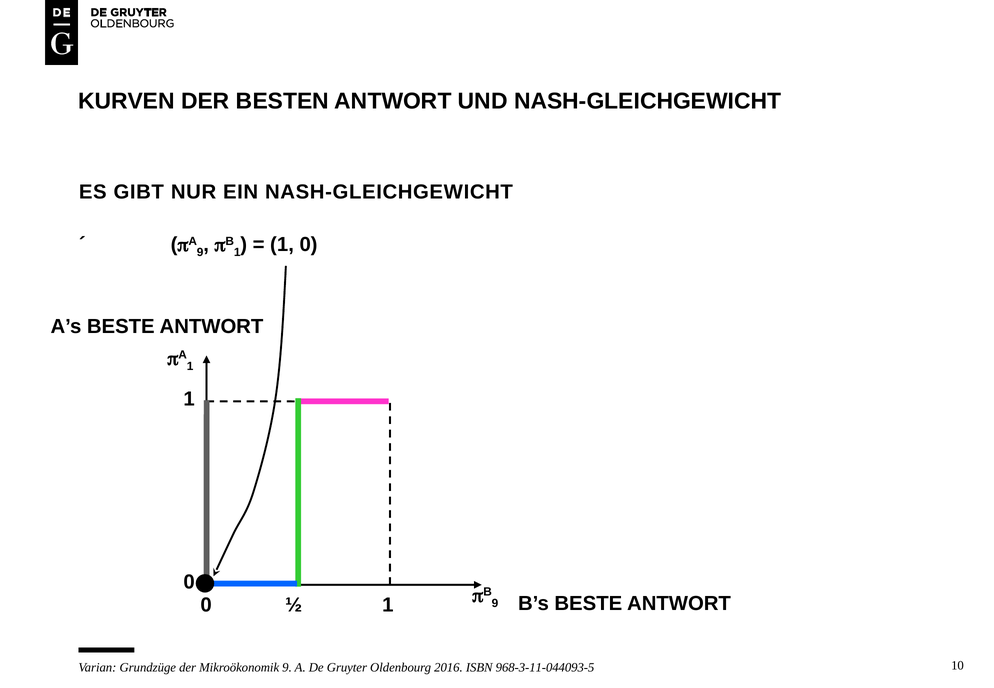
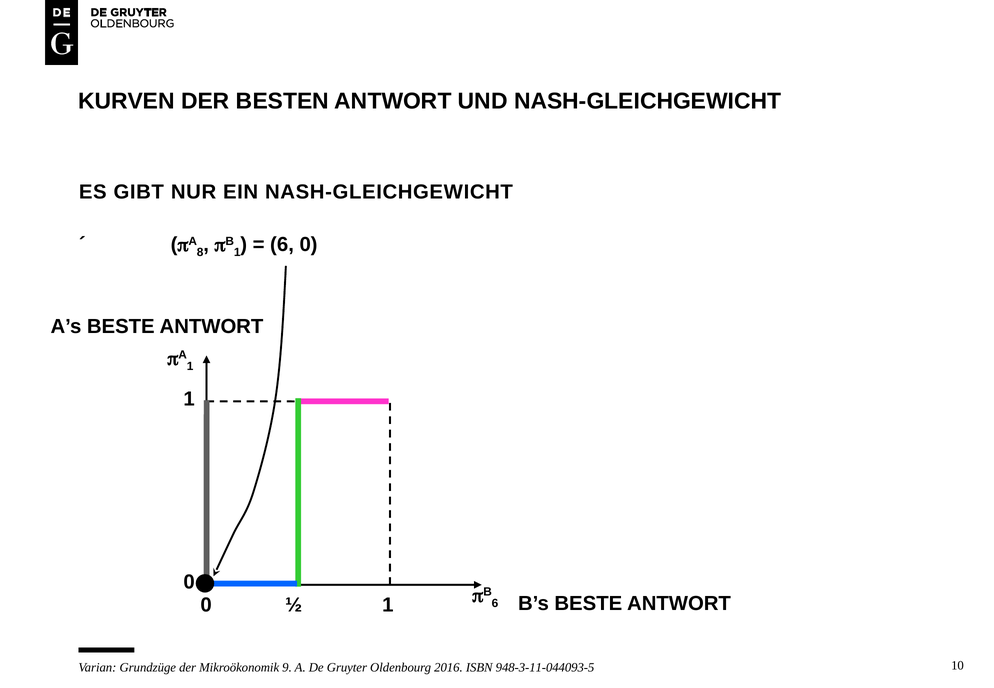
9 at (200, 252): 9 -> 8
1 at (282, 245): 1 -> 6
9 at (495, 603): 9 -> 6
968-3-11-044093-5: 968-3-11-044093-5 -> 948-3-11-044093-5
